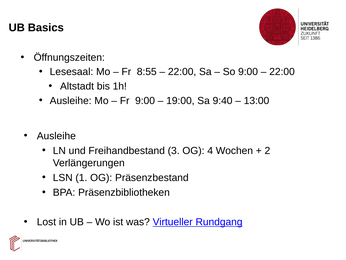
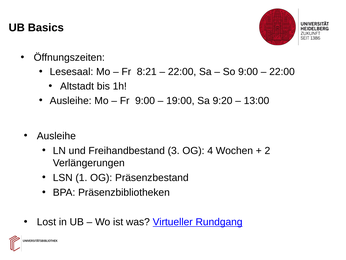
8:55: 8:55 -> 8:21
9:40: 9:40 -> 9:20
